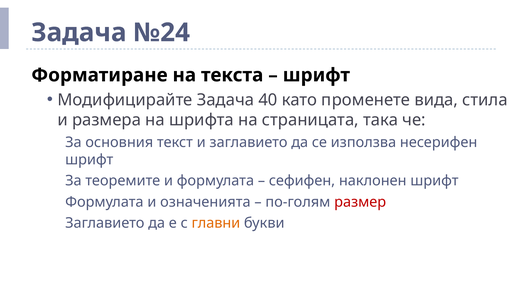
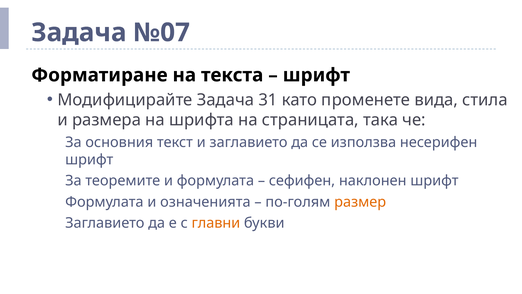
№24: №24 -> №07
40: 40 -> 31
размер colour: red -> orange
